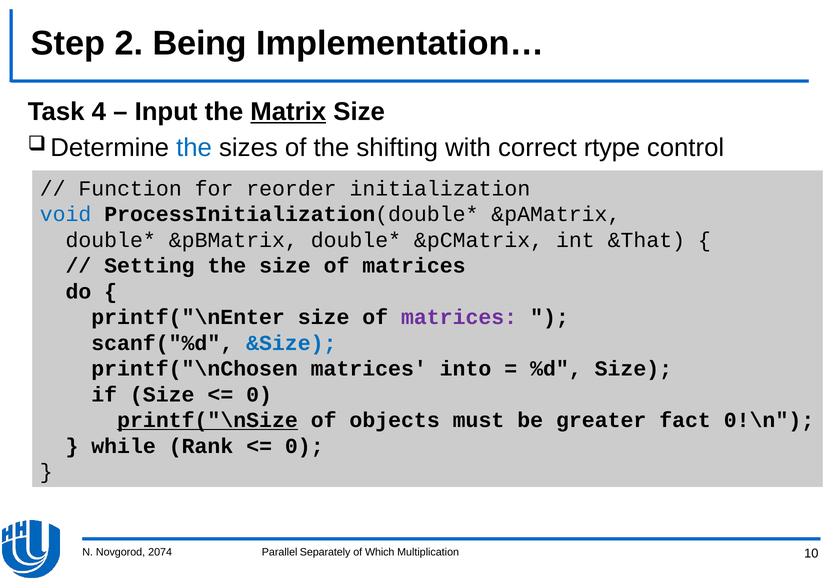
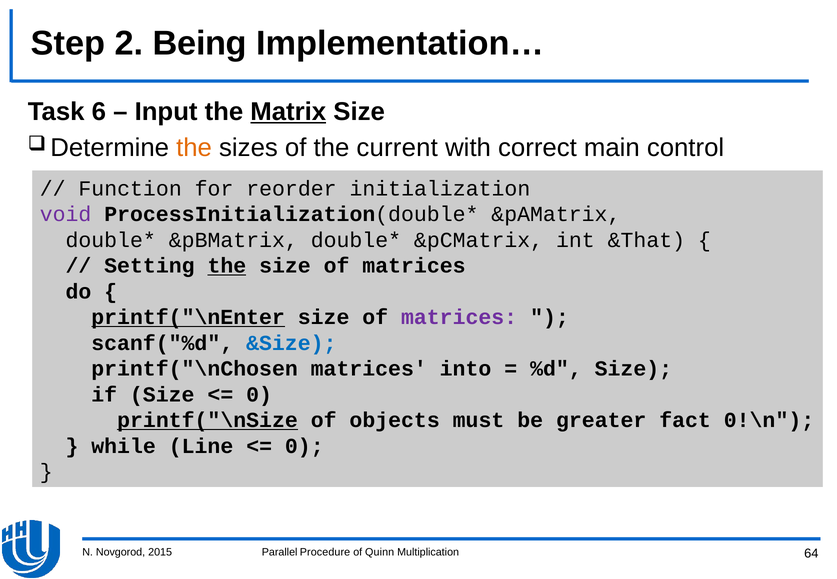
4: 4 -> 6
the at (194, 148) colour: blue -> orange
shifting: shifting -> current
rtype: rtype -> main
void colour: blue -> purple
the at (227, 266) underline: none -> present
printf("\nEnter underline: none -> present
Rank: Rank -> Line
2074: 2074 -> 2015
Separately: Separately -> Procedure
Which: Which -> Quinn
10: 10 -> 64
